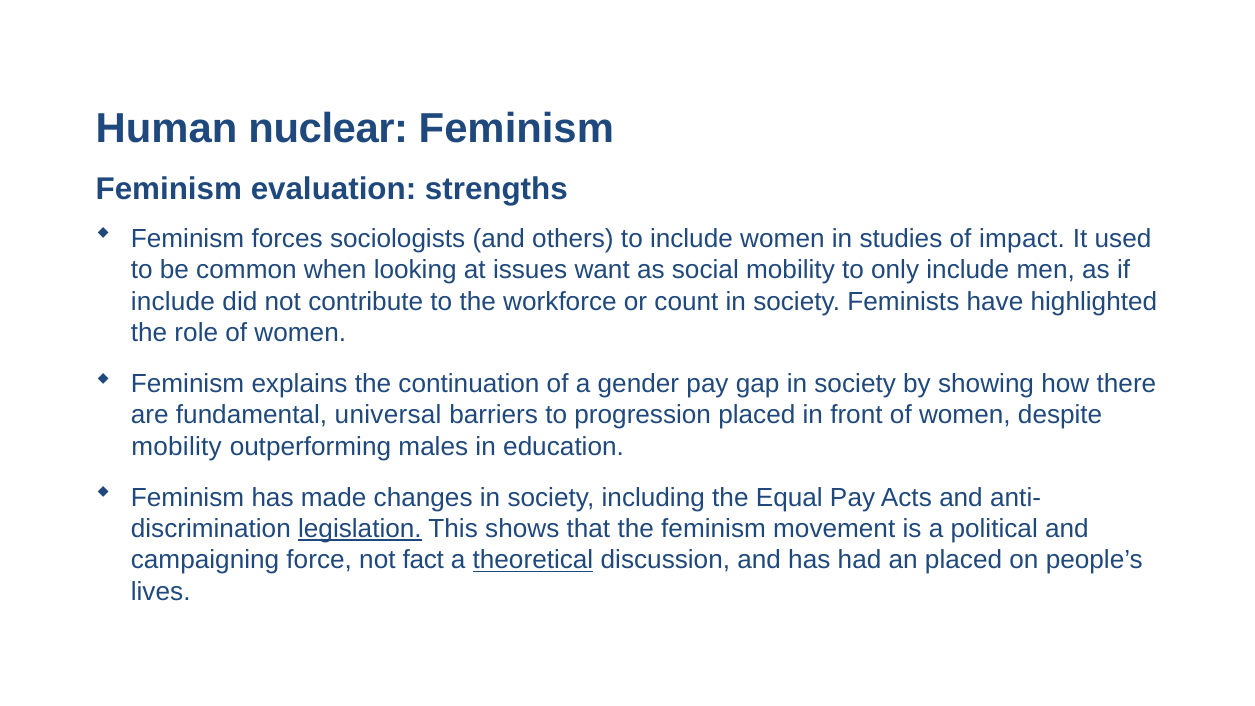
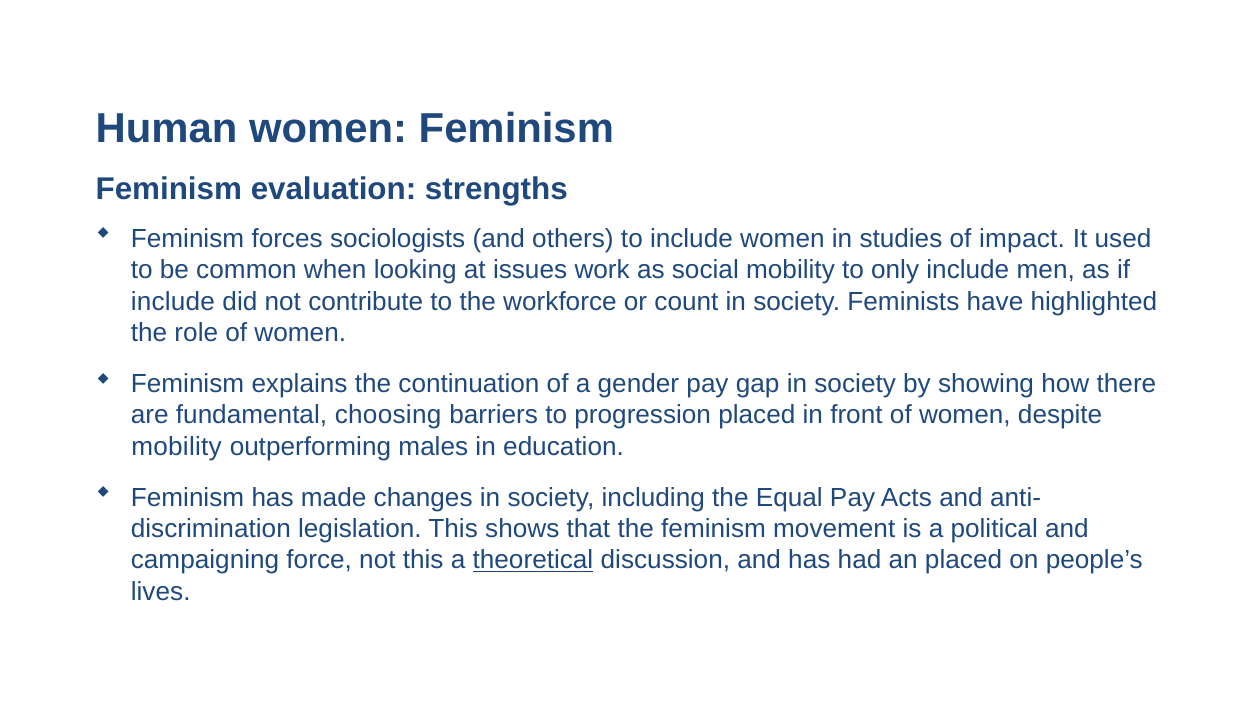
Human nuclear: nuclear -> women
want: want -> work
universal: universal -> choosing
legislation underline: present -> none
not fact: fact -> this
